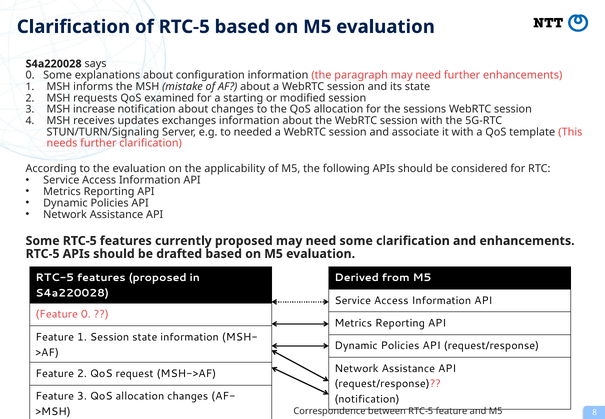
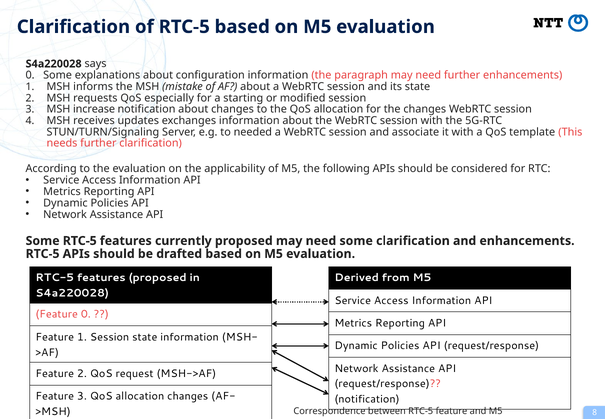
examined: examined -> especially
the sessions: sessions -> changes
